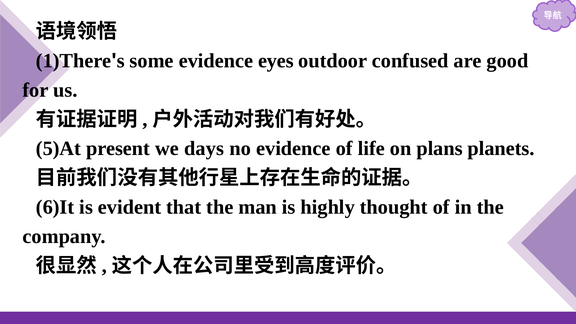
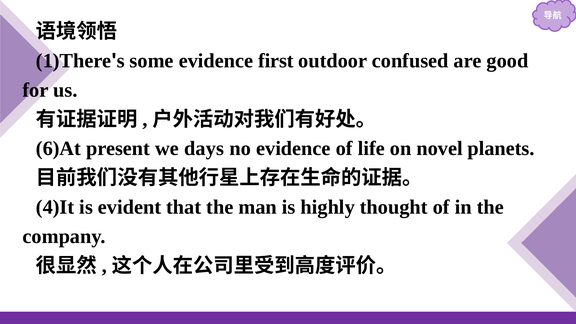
eyes: eyes -> first
5)At: 5)At -> 6)At
plans: plans -> novel
6)It: 6)It -> 4)It
